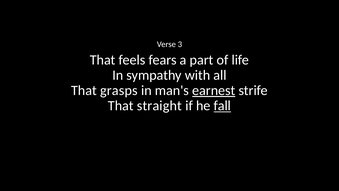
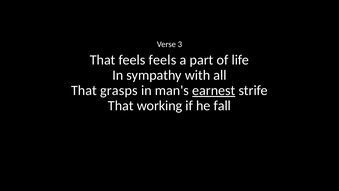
feels fears: fears -> feels
straight: straight -> working
fall underline: present -> none
